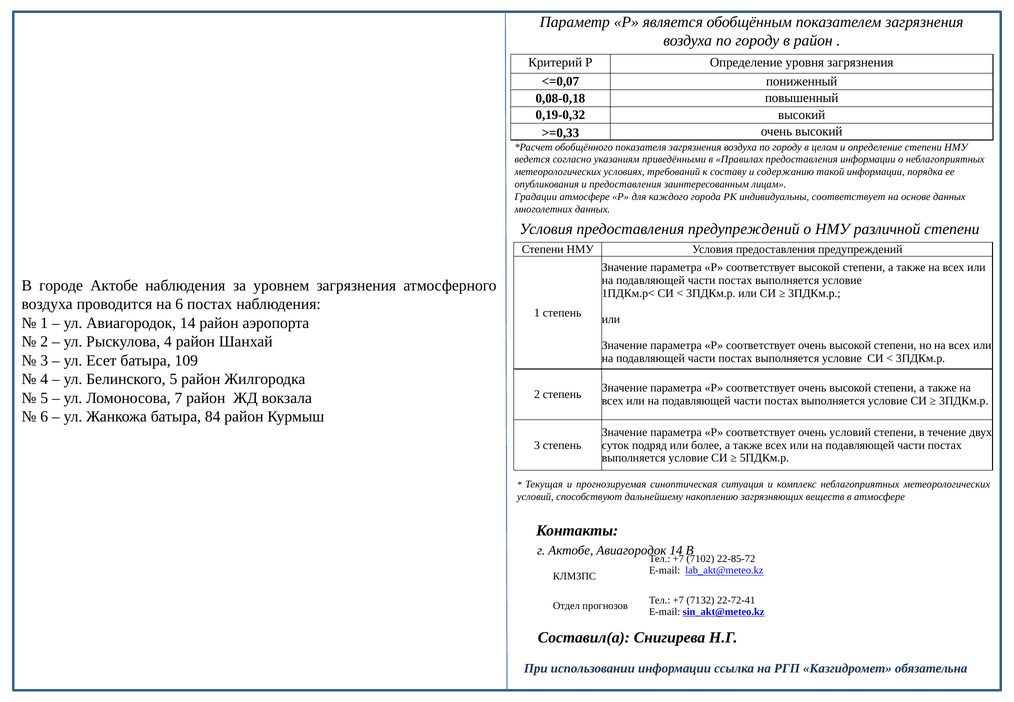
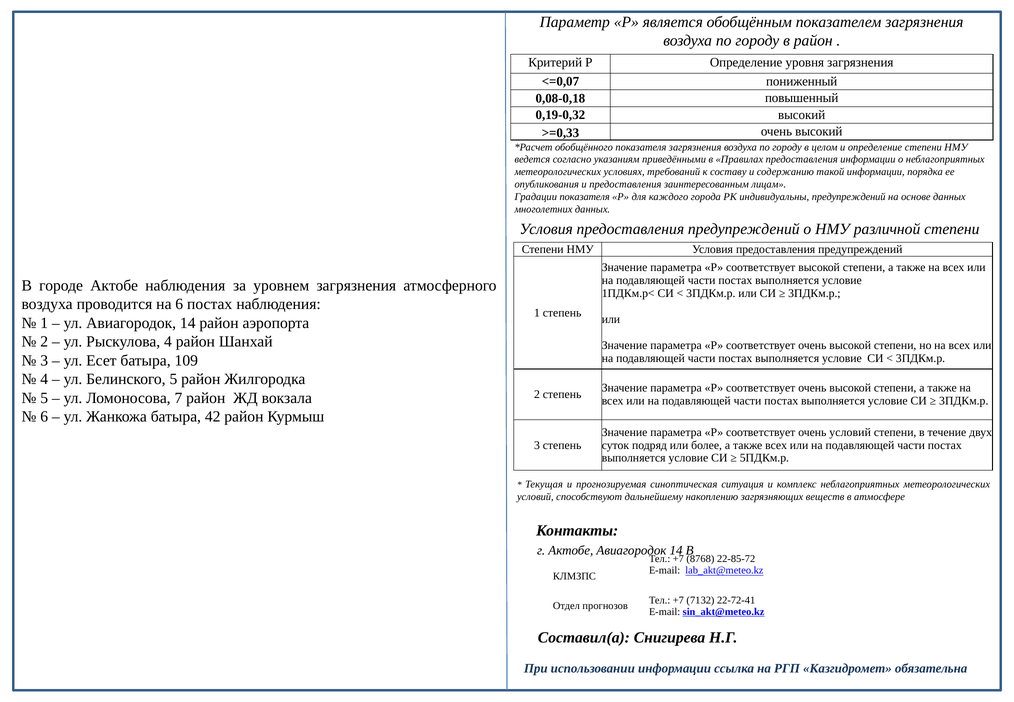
Градации атмосфере: атмосфере -> показателя
индивидуальны соответствует: соответствует -> предупреждений
84: 84 -> 42
7102: 7102 -> 8768
